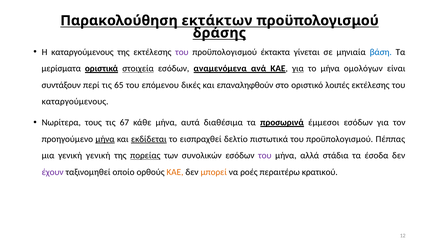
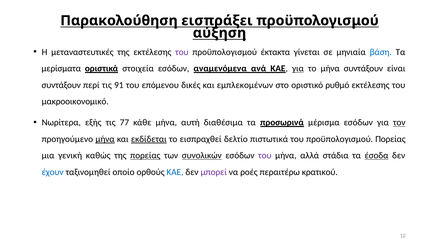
εκτάκτων: εκτάκτων -> εισπράξει
δράσης: δράσης -> αύξηση
Η καταργούμενους: καταργούμενους -> μεταναστευτικές
στοιχεία underline: present -> none
μήνα ομολόγων: ομολόγων -> συντάξουν
65: 65 -> 91
επαναληφθούν: επαναληφθούν -> εμπλεκομένων
λοιπές: λοιπές -> ρυθμό
καταργούμενους at (75, 102): καταργούμενους -> μακροοικονομικό
τους: τους -> εξής
67: 67 -> 77
αυτά: αυτά -> αυτή
έμμεσοι: έμμεσοι -> μέρισμα
τον underline: none -> present
προϋπολογισμού Πέππας: Πέππας -> Πορείας
γενική γενική: γενική -> καθώς
συνολικών underline: none -> present
έσοδα underline: none -> present
έχουν colour: purple -> blue
ΚΑΕ at (175, 172) colour: orange -> blue
μπορεί colour: orange -> purple
